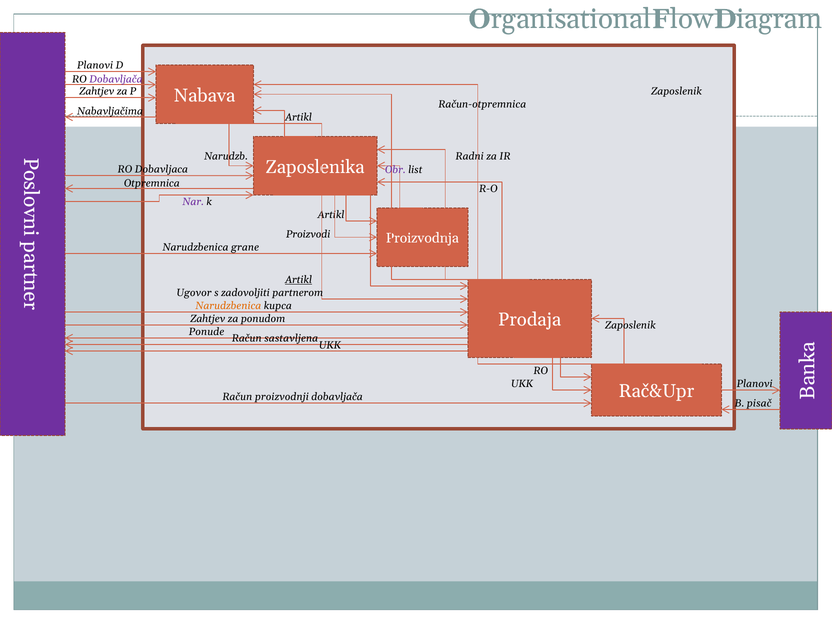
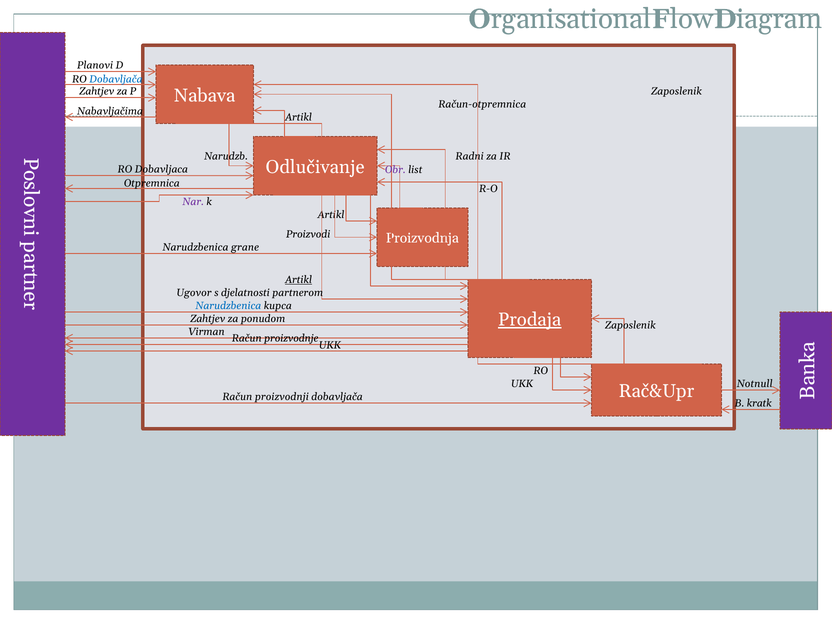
Dobavljača at (116, 79) colour: purple -> blue
Zaposlenika: Zaposlenika -> Odlučivanje
zadovoljiti: zadovoljiti -> djelatnosti
Narudzbenica at (228, 306) colour: orange -> blue
Prodaja underline: none -> present
Ponude: Ponude -> Virman
sastavljena: sastavljena -> proizvodnje
Planovi at (755, 384): Planovi -> Notnull
pisač: pisač -> kratk
